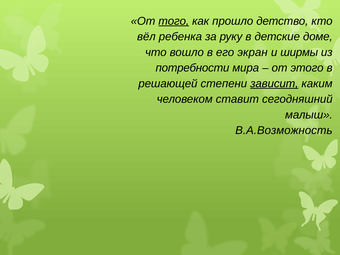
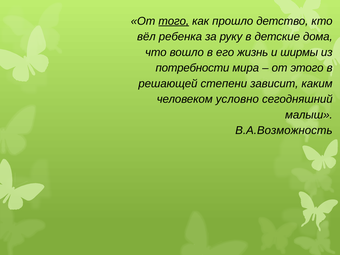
доме: доме -> дома
экран: экран -> жизнь
зависит underline: present -> none
ставит: ставит -> условно
